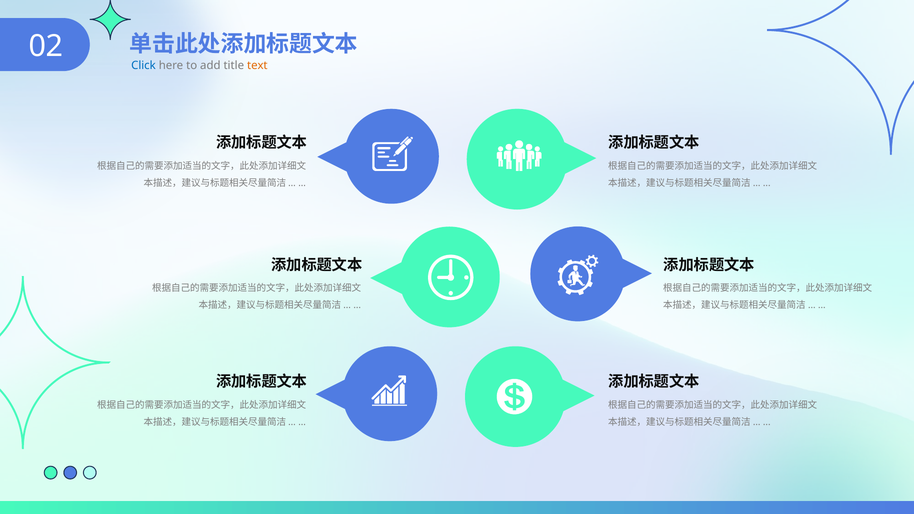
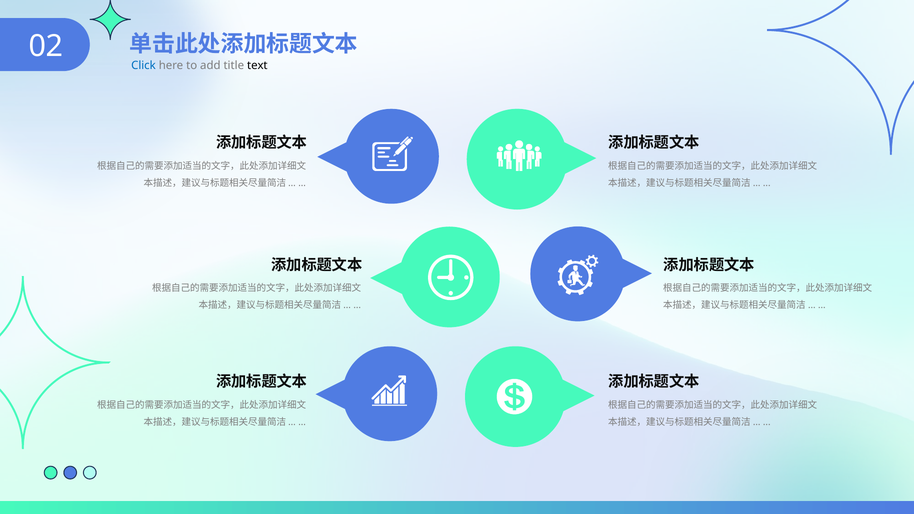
text colour: orange -> black
